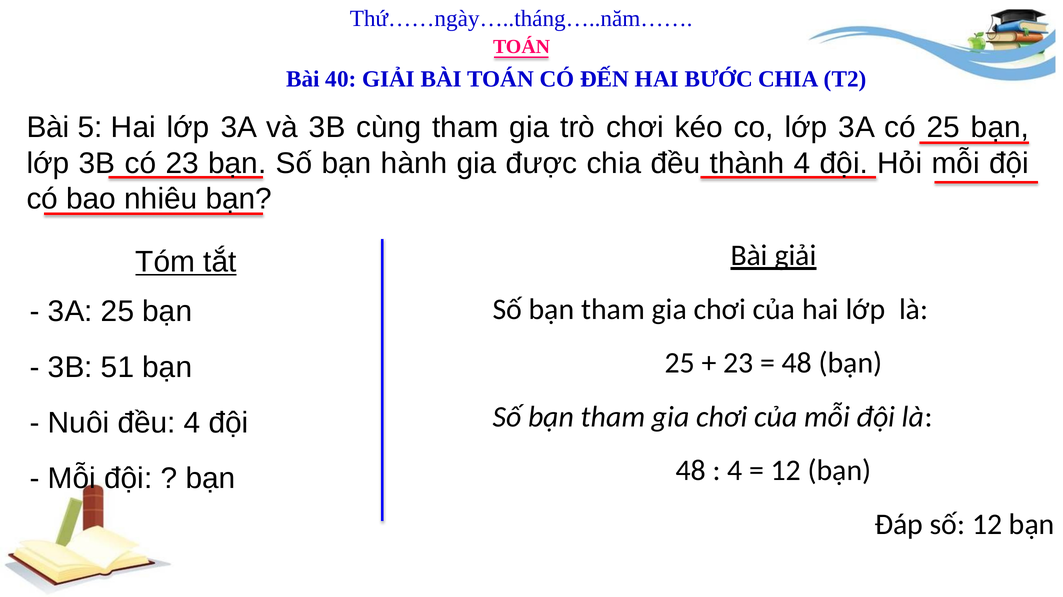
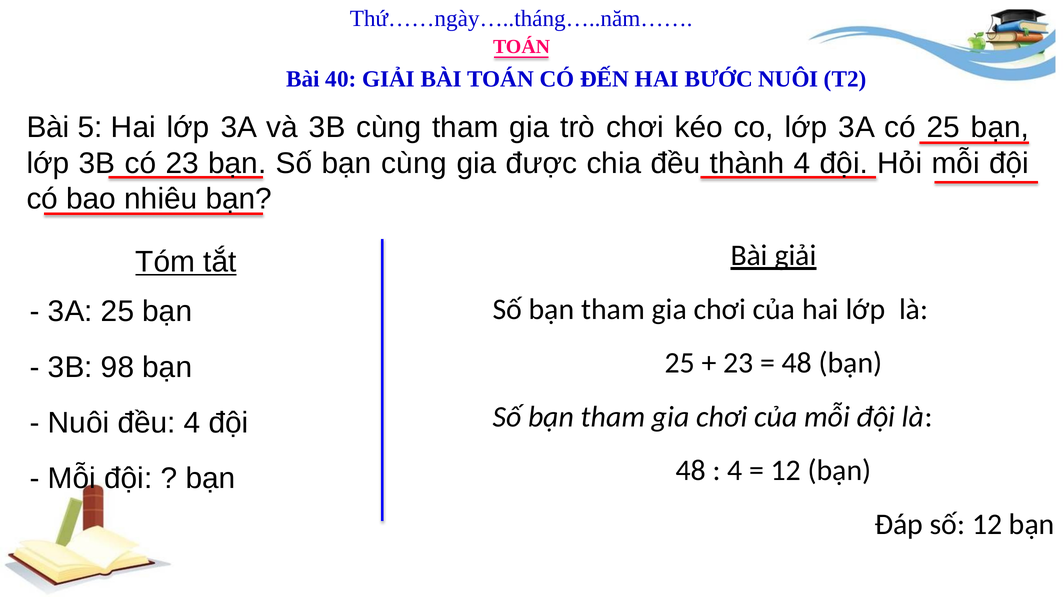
BƯỚC CHIA: CHIA -> NUÔI
bạn hành: hành -> cùng
51: 51 -> 98
